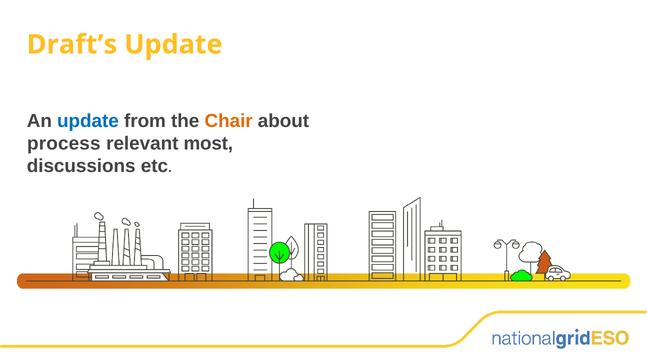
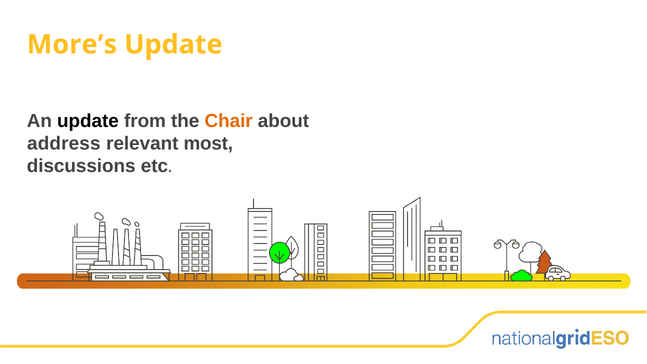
Draft’s: Draft’s -> More’s
update at (88, 121) colour: blue -> black
process: process -> address
